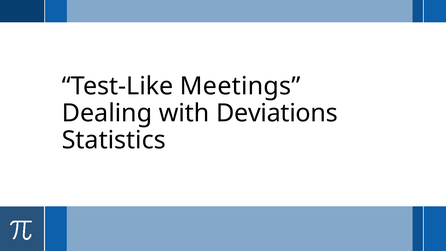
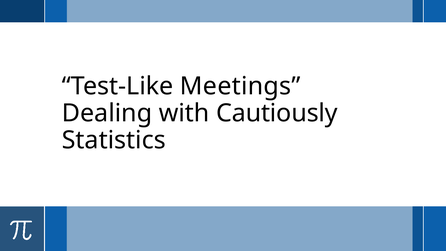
Deviations: Deviations -> Cautiously
